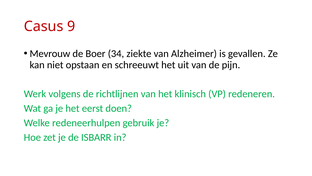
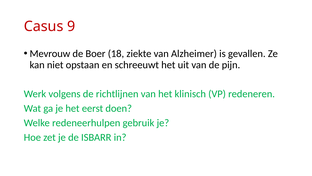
34: 34 -> 18
